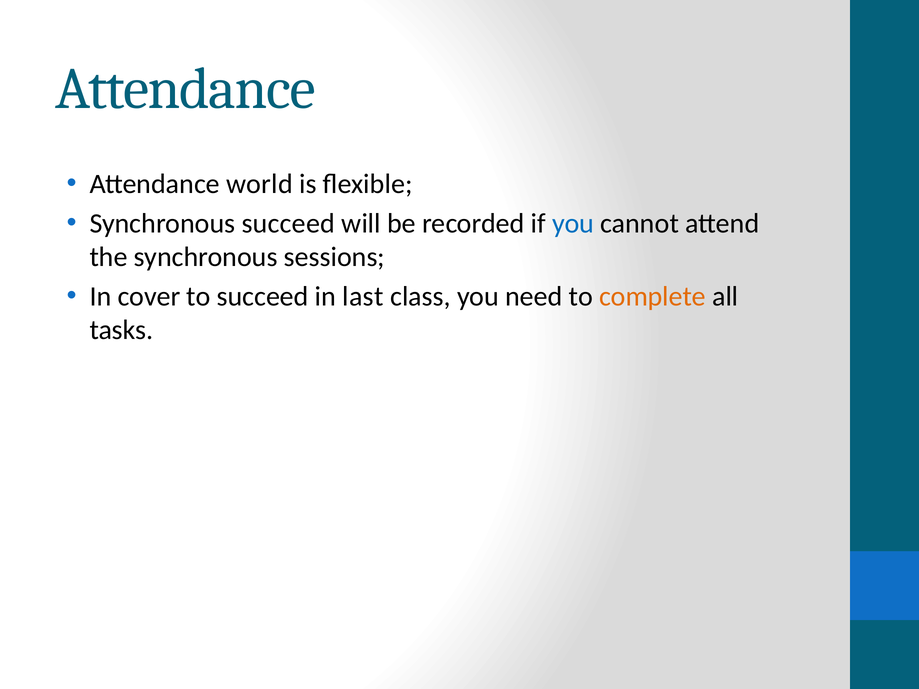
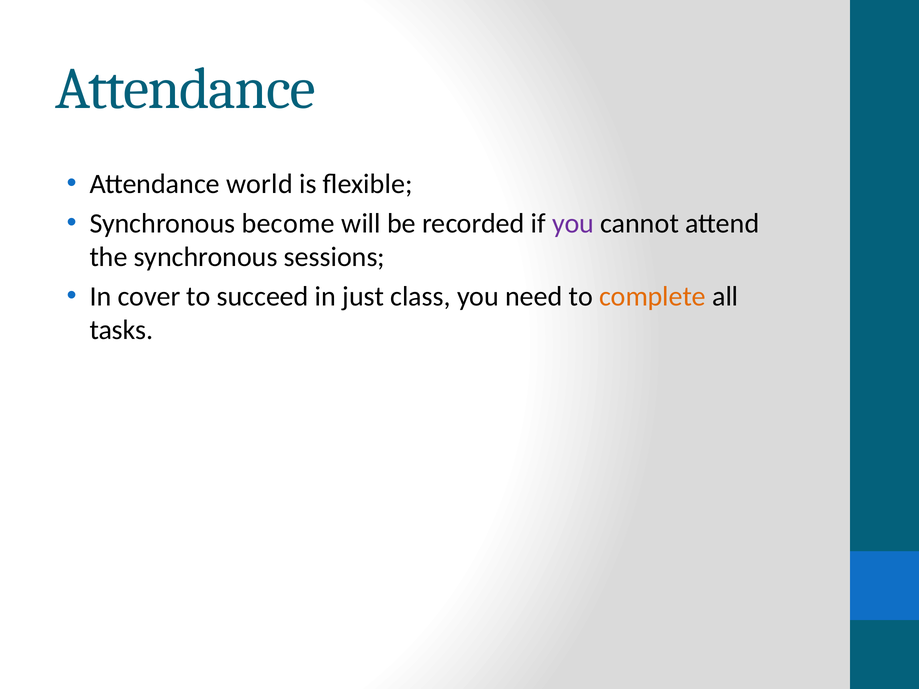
Synchronous succeed: succeed -> become
you at (573, 224) colour: blue -> purple
last: last -> just
